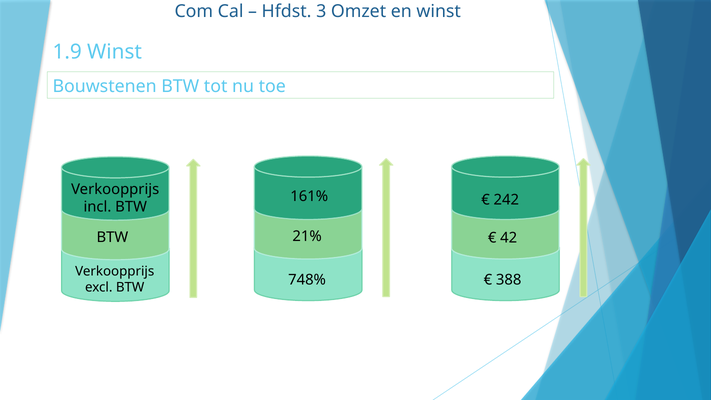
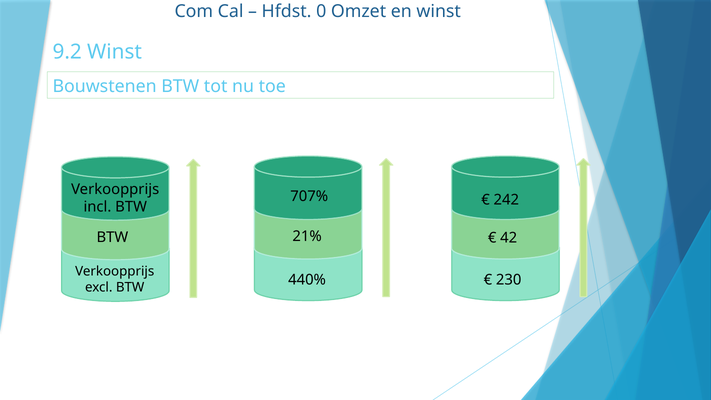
3: 3 -> 0
1.9: 1.9 -> 9.2
161%: 161% -> 707%
748%: 748% -> 440%
388: 388 -> 230
